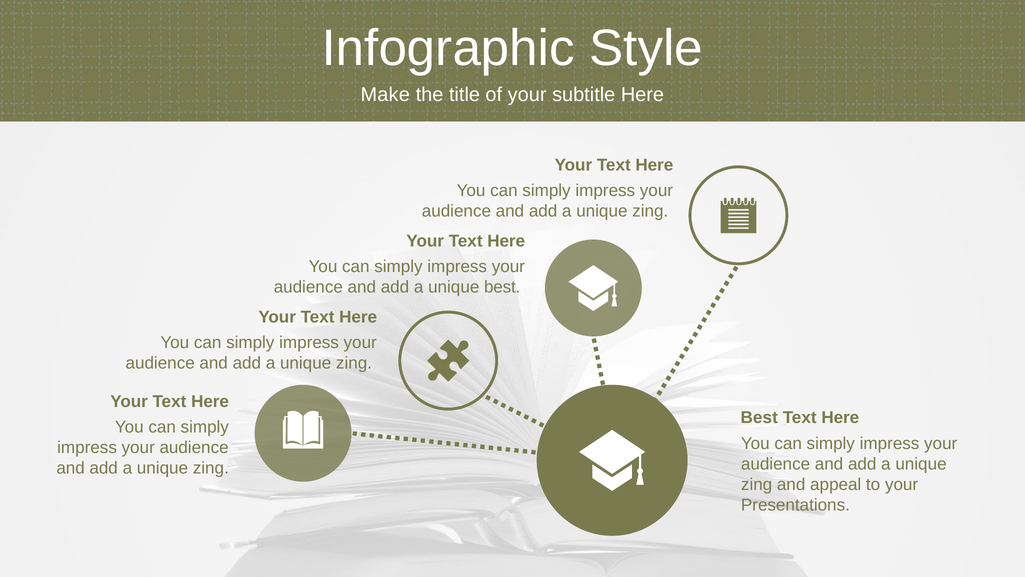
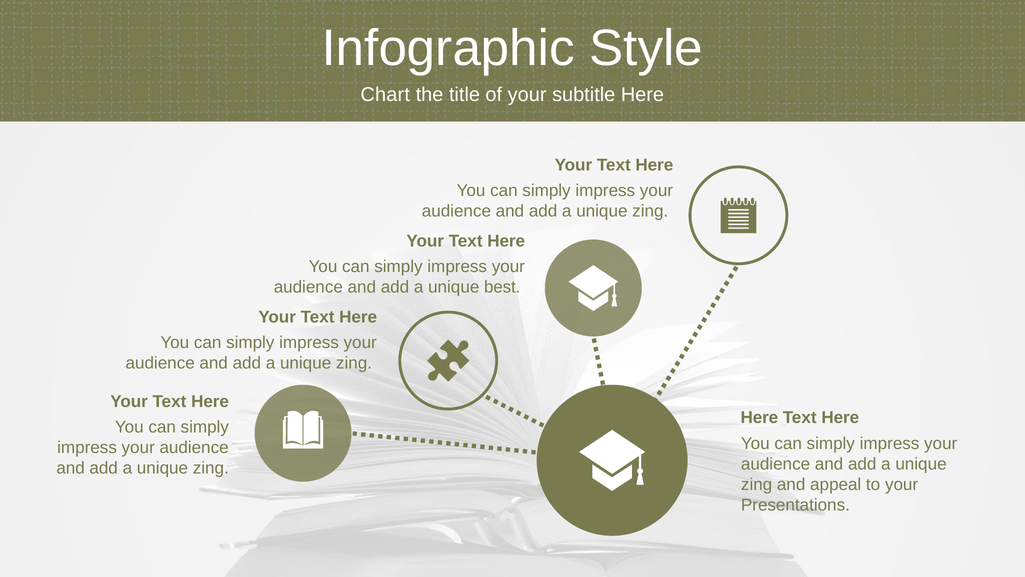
Make: Make -> Chart
Best at (759, 417): Best -> Here
